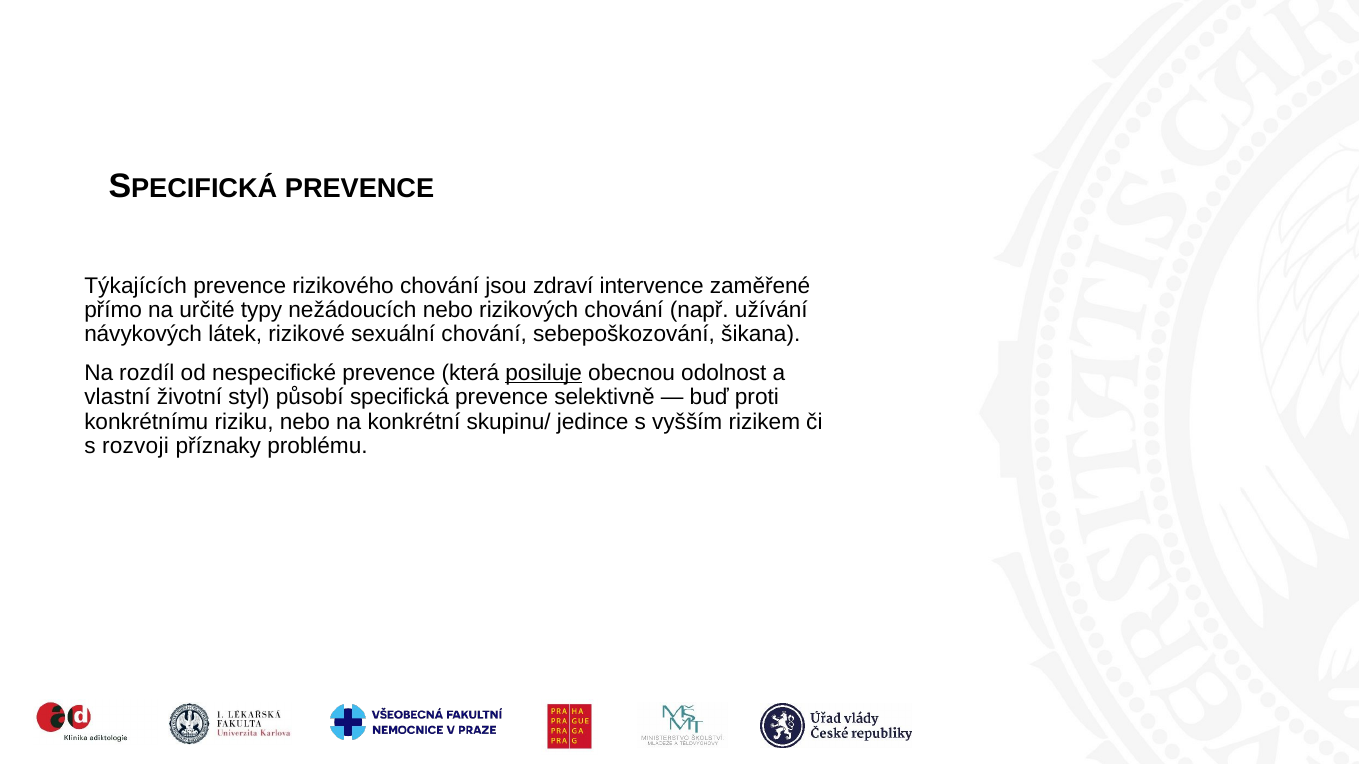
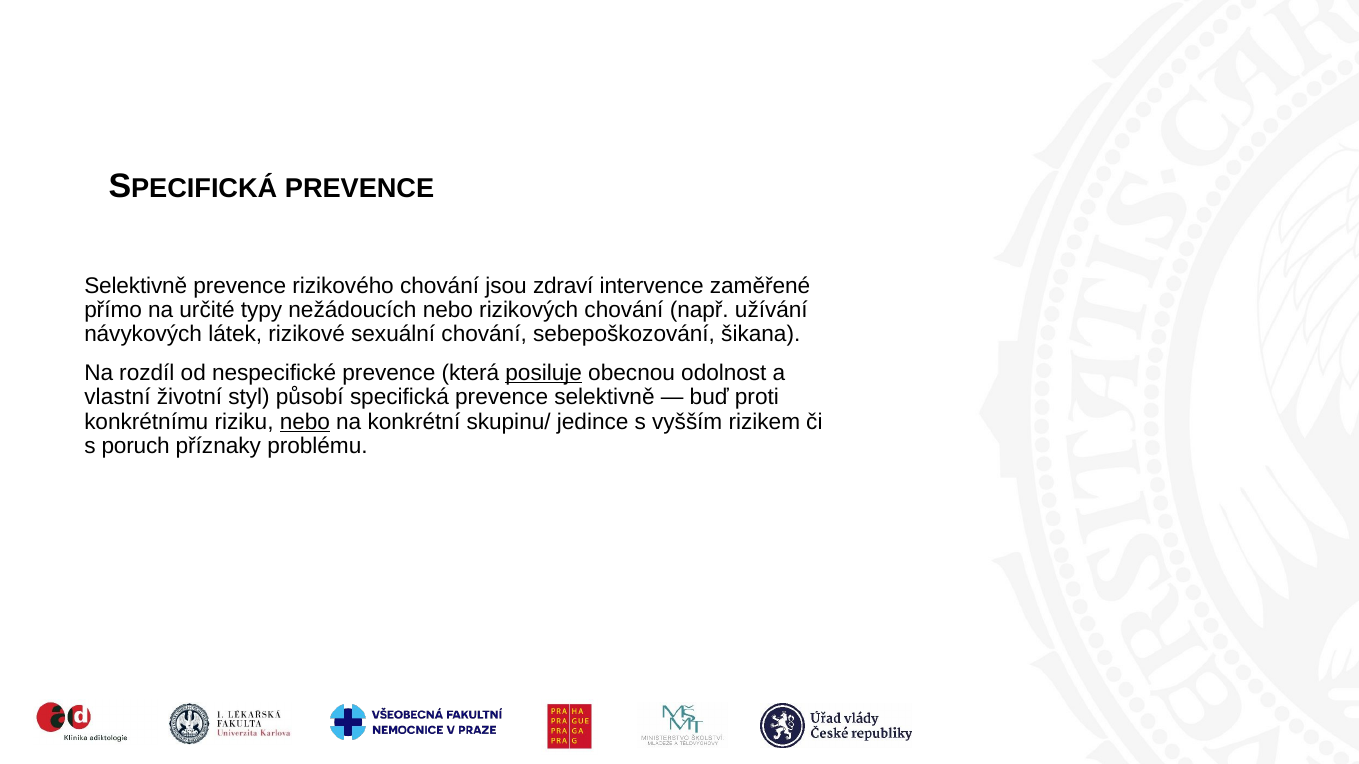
Týkajících at (136, 286): Týkajících -> Selektivně
nebo at (305, 422) underline: none -> present
rozvoji: rozvoji -> poruch
